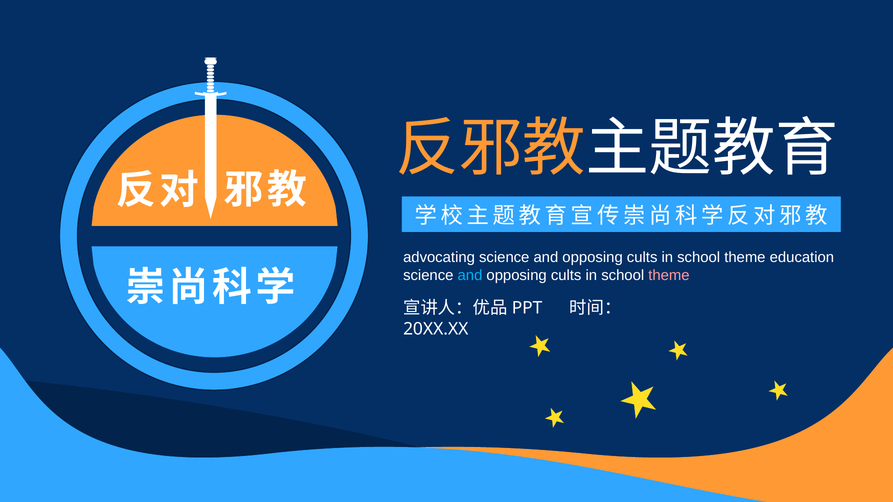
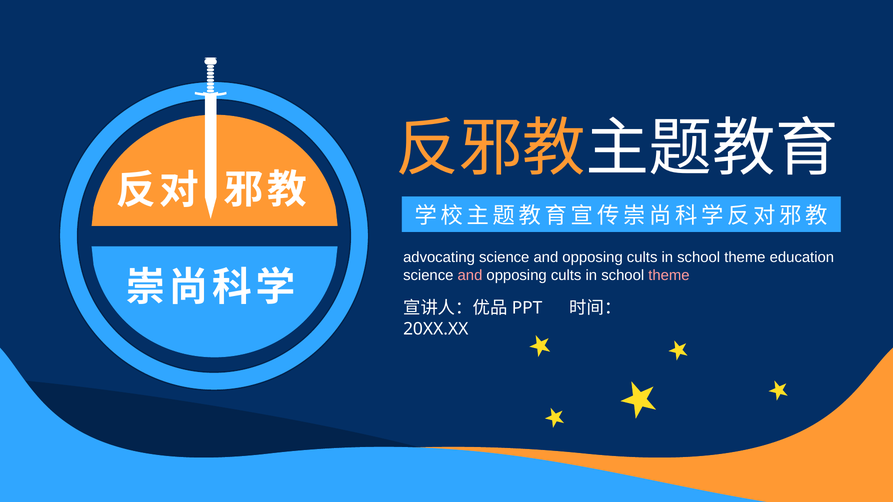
and at (470, 275) colour: light blue -> pink
